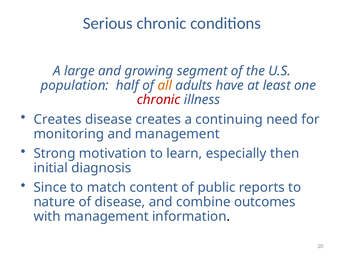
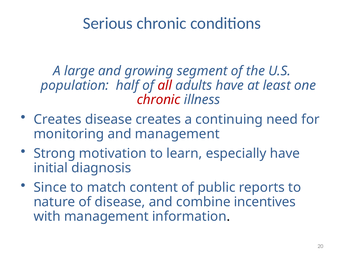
all colour: orange -> red
especially then: then -> have
outcomes: outcomes -> incentives
